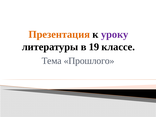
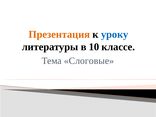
уроку colour: purple -> blue
19: 19 -> 10
Прошлого: Прошлого -> Слоговые
